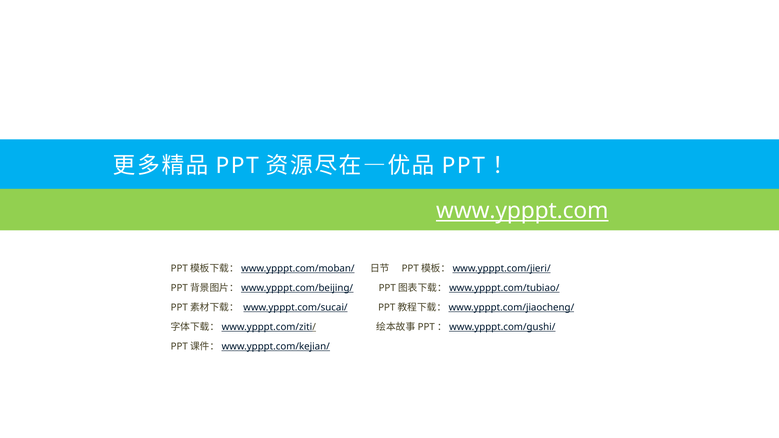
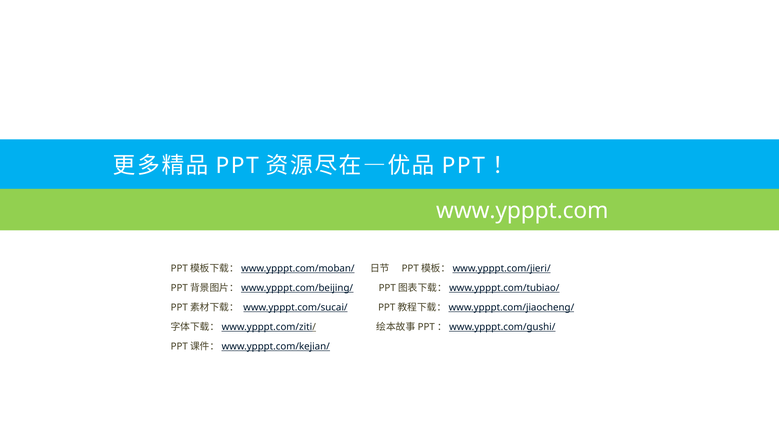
www.ypppt.com underline: present -> none
